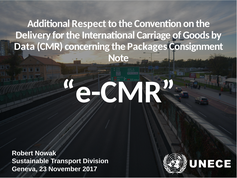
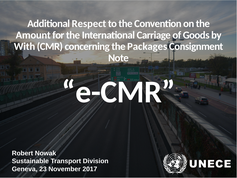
Delivery: Delivery -> Amount
Data: Data -> With
